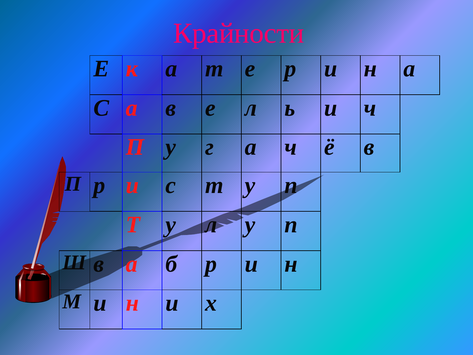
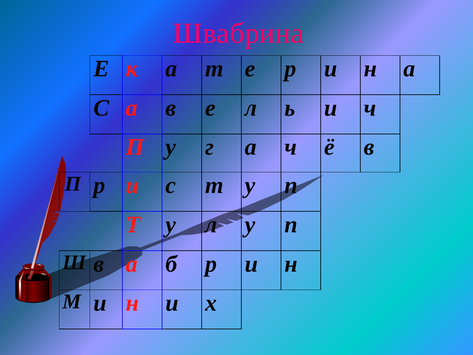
Крайности: Крайности -> Швабрина
